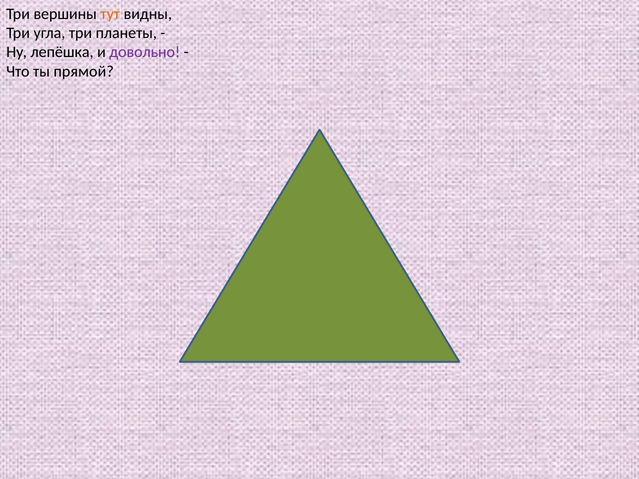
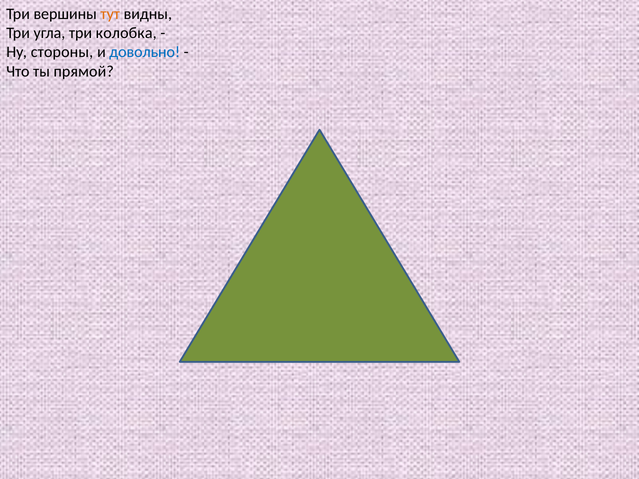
планеты: планеты -> колобка
лепёшка: лепёшка -> стороны
довольно colour: purple -> blue
